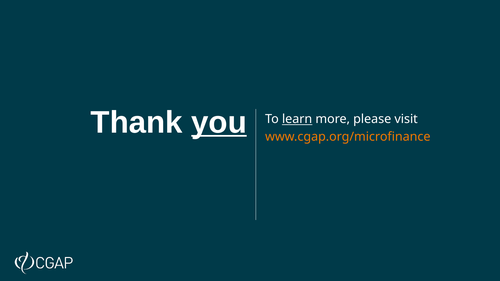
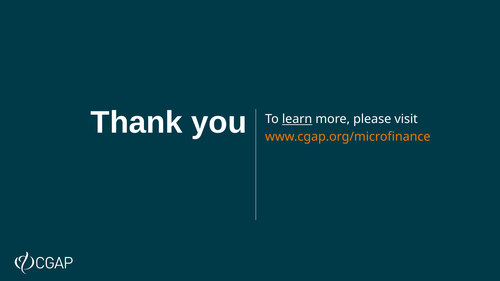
you underline: present -> none
